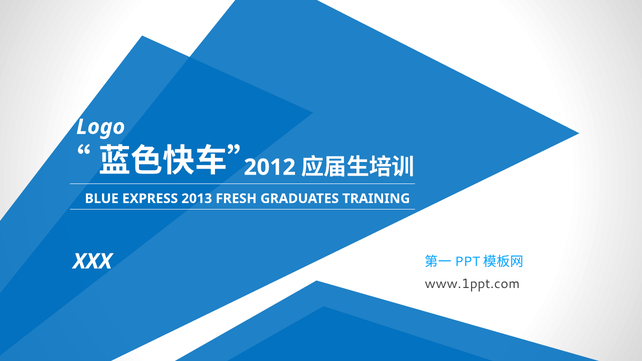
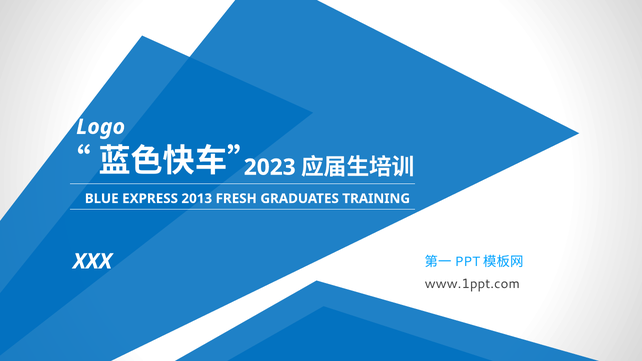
2012: 2012 -> 2023
